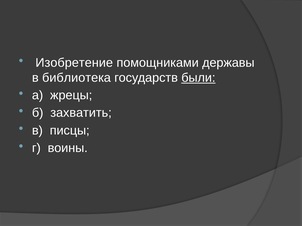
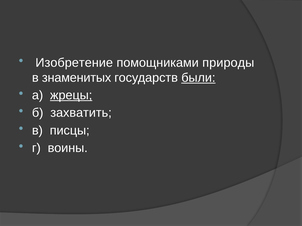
державы: державы -> природы
библиотека: библиотека -> знаменитых
жрецы underline: none -> present
